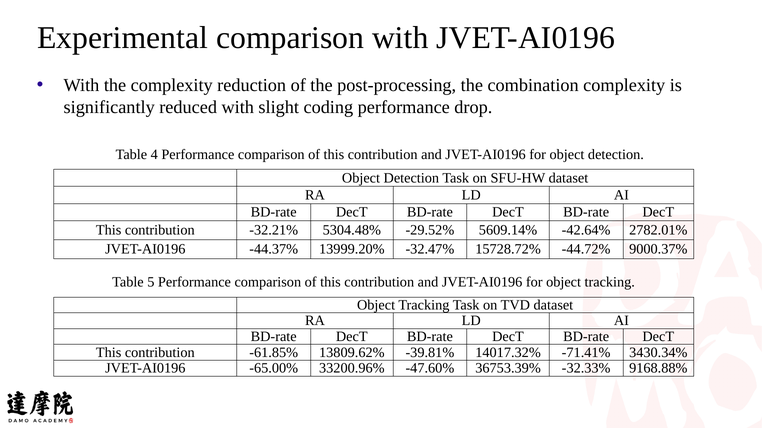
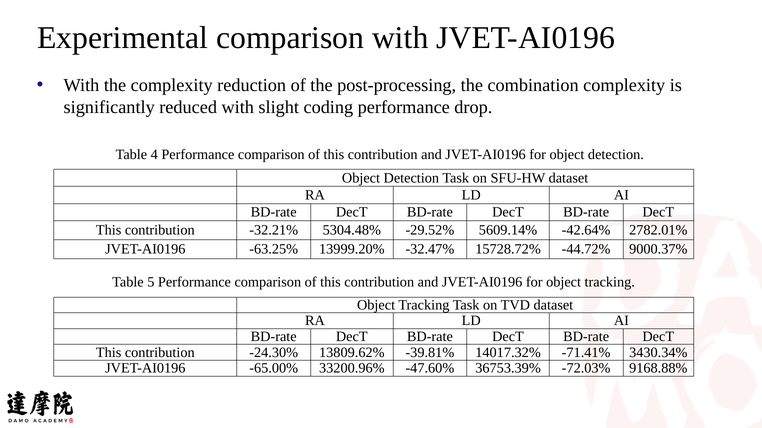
-44.37%: -44.37% -> -63.25%
-61.85%: -61.85% -> -24.30%
-32.33%: -32.33% -> -72.03%
